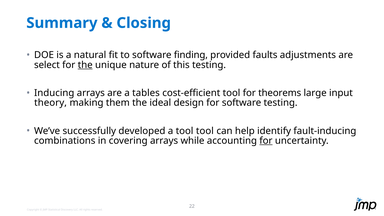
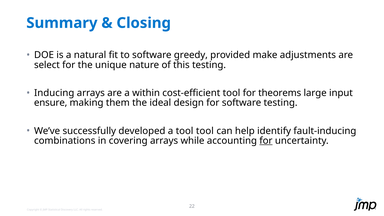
finding: finding -> greedy
faults: faults -> make
the at (85, 65) underline: present -> none
tables: tables -> within
theory: theory -> ensure
